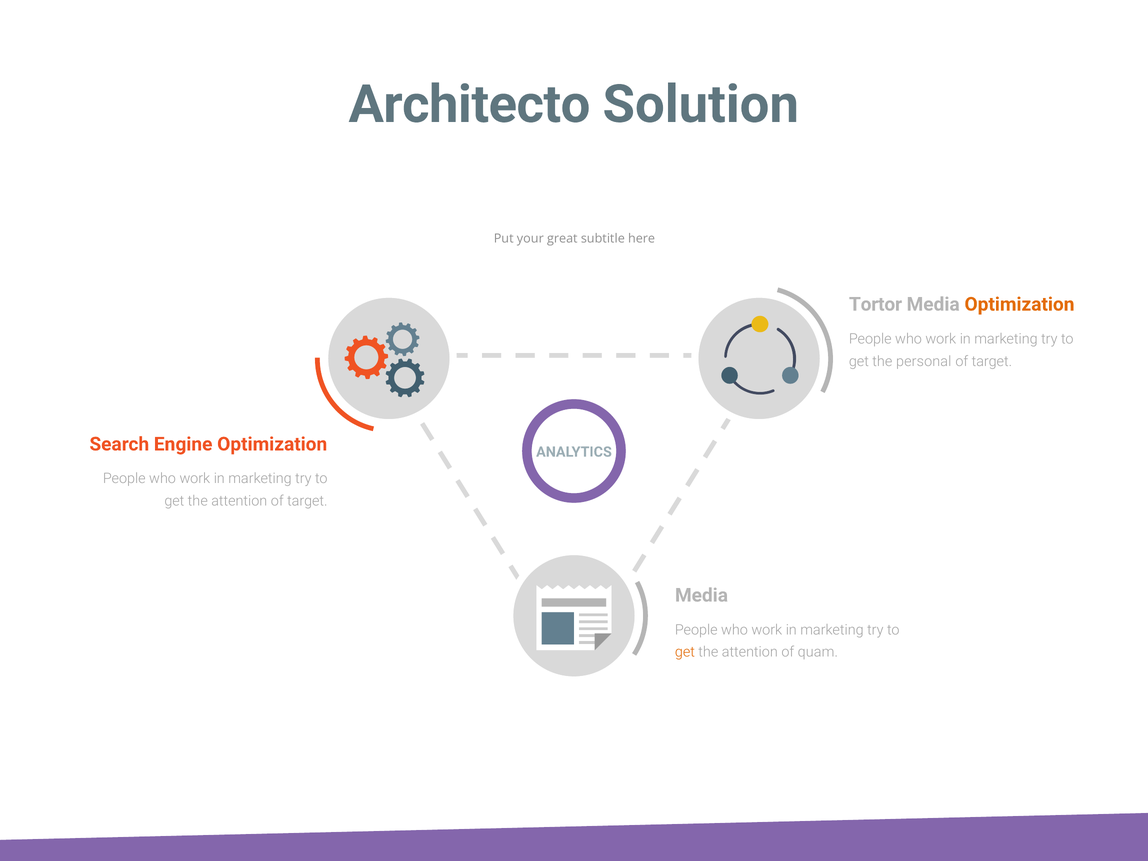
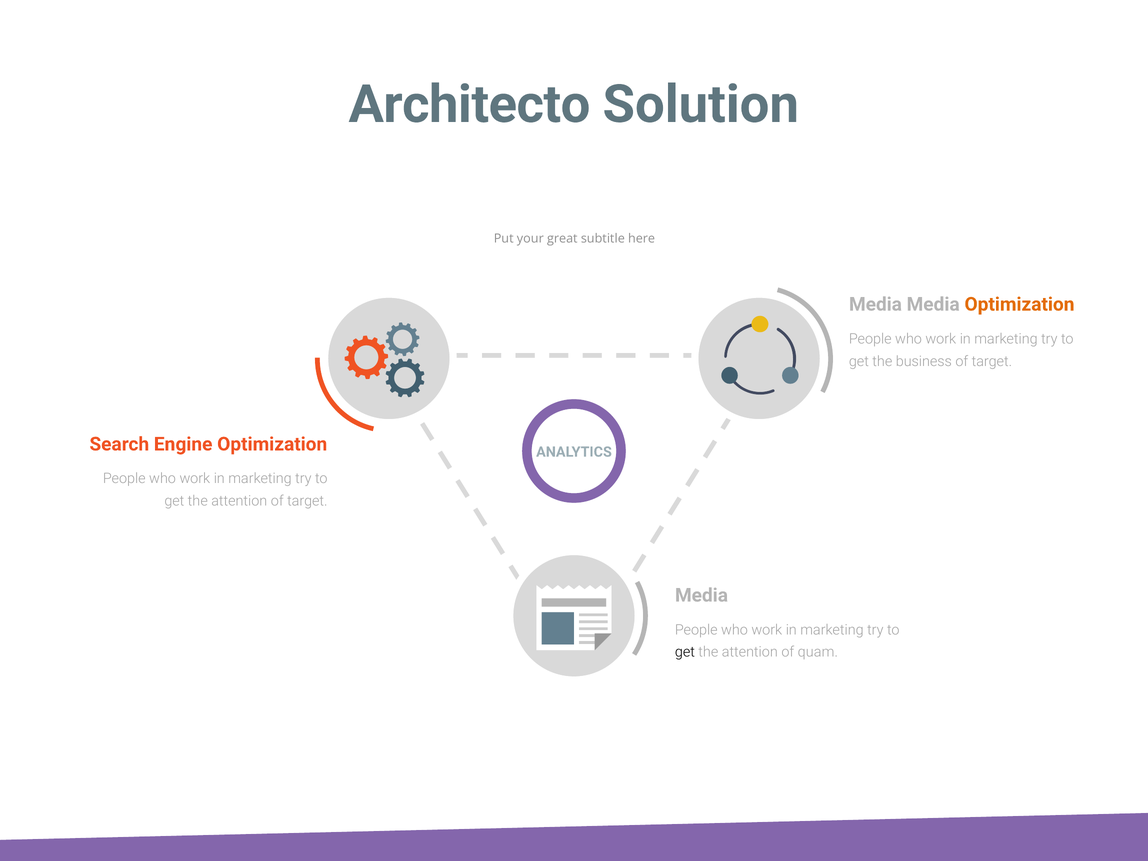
Tortor at (876, 304): Tortor -> Media
personal: personal -> business
get at (685, 652) colour: orange -> black
